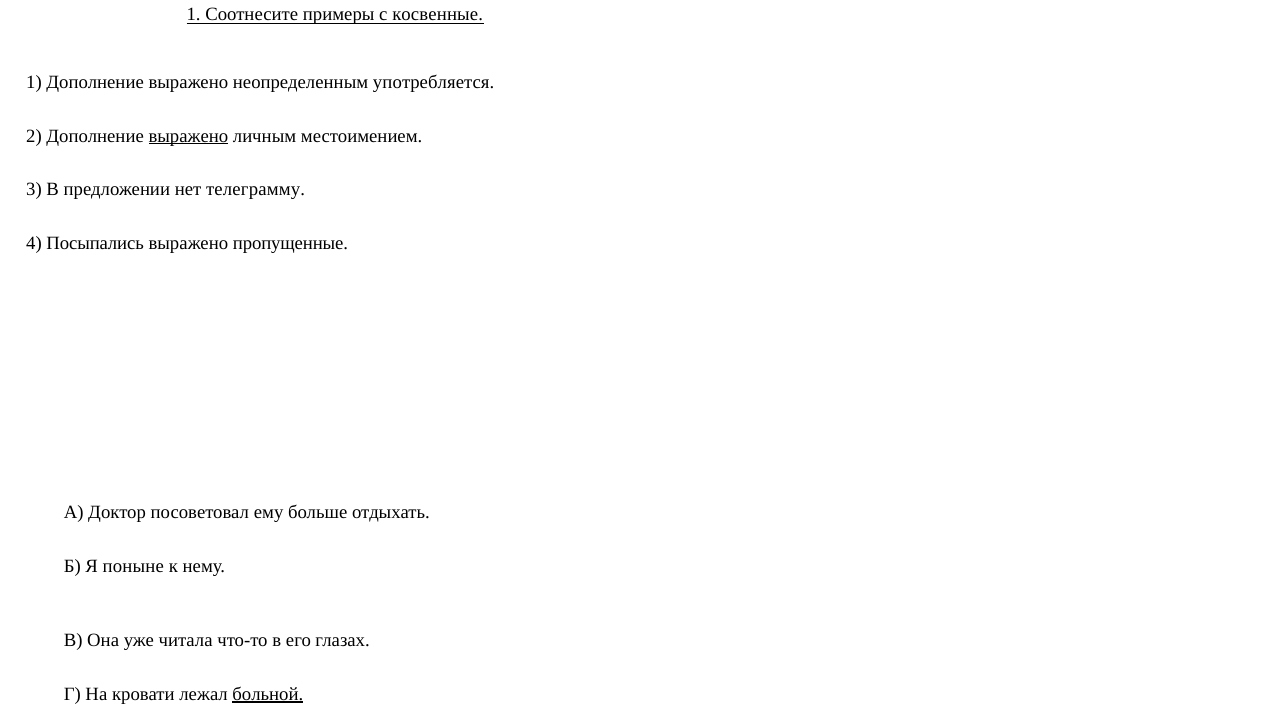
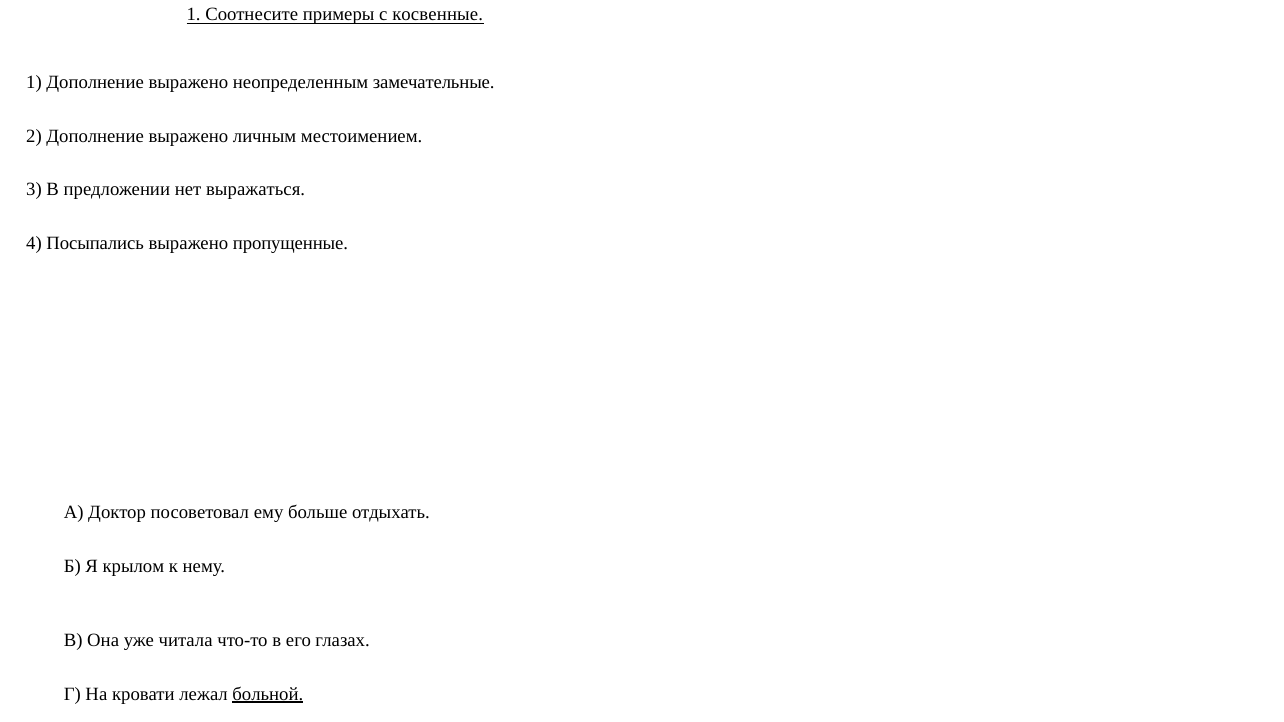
употребляется: употребляется -> замечательные
выражено at (188, 136) underline: present -> none
телеграмму: телеграмму -> выражаться
поныне: поныне -> крылом
